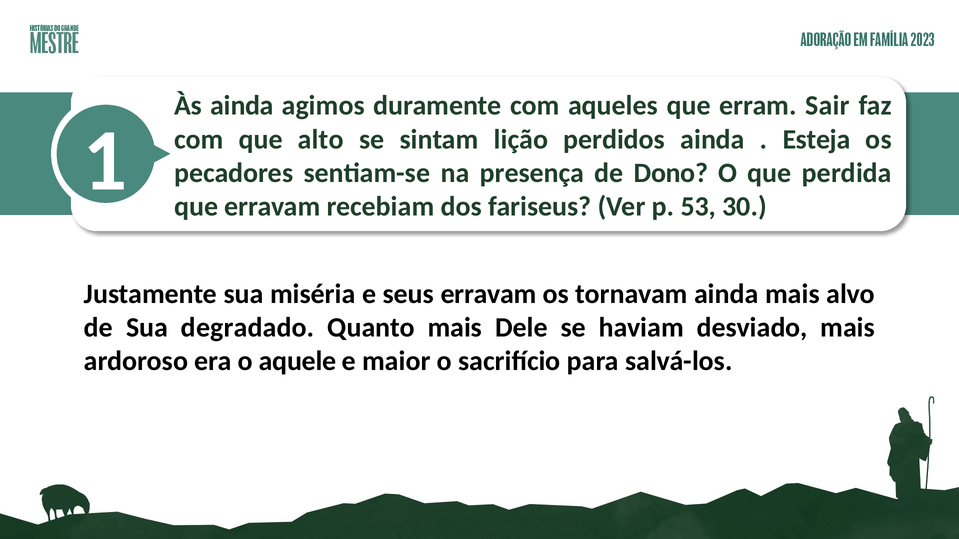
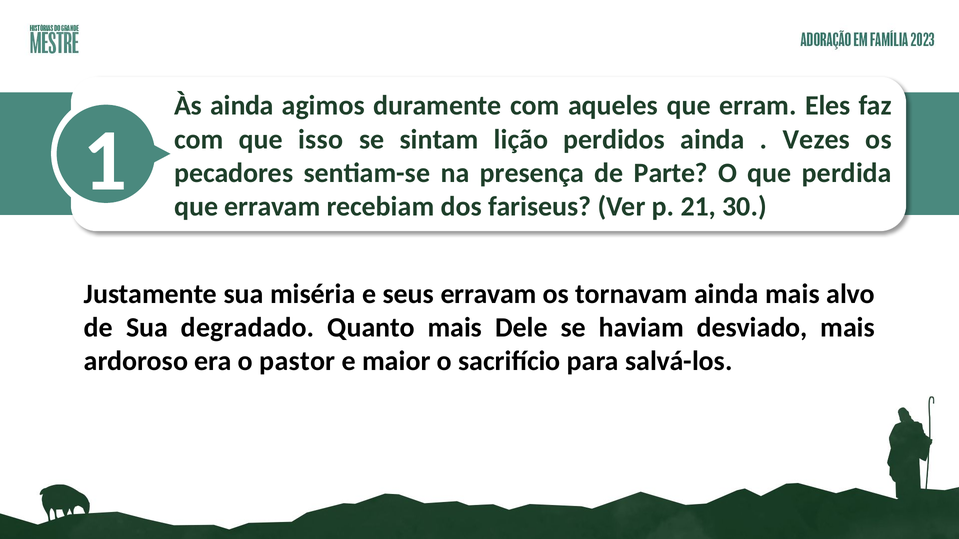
Sair: Sair -> Eles
alto: alto -> isso
Esteja: Esteja -> Vezes
Dono: Dono -> Parte
53: 53 -> 21
aquele: aquele -> pastor
